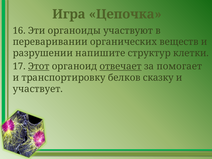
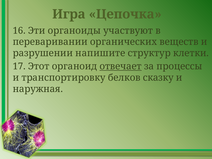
Этот underline: present -> none
помогает: помогает -> процессы
участвует: участвует -> наружная
